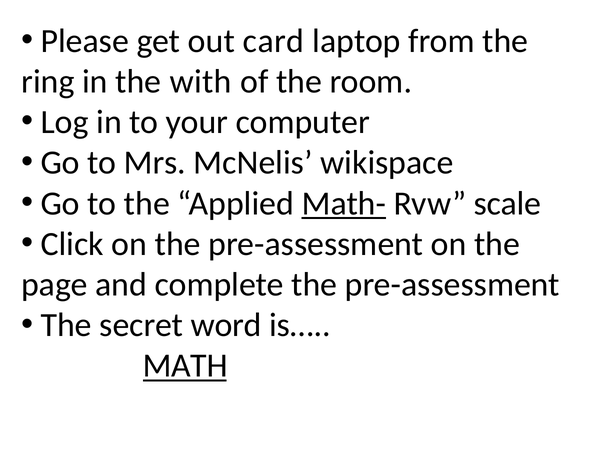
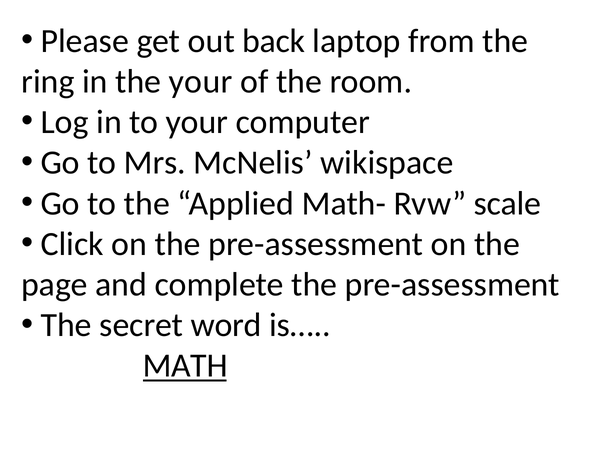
card: card -> back
the with: with -> your
Math- underline: present -> none
